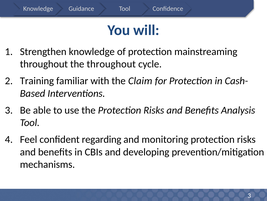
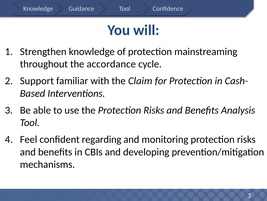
the throughout: throughout -> accordance
Training: Training -> Support
